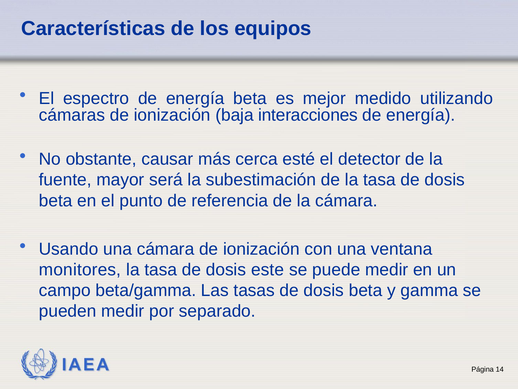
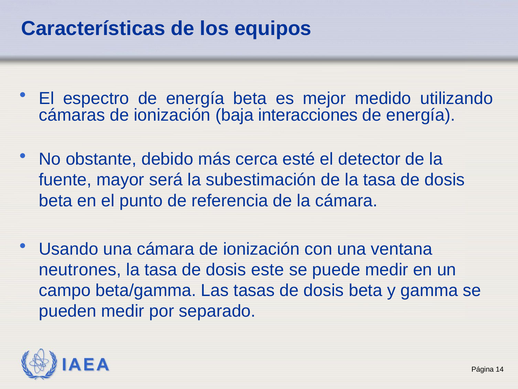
causar: causar -> debido
monitores: monitores -> neutrones
